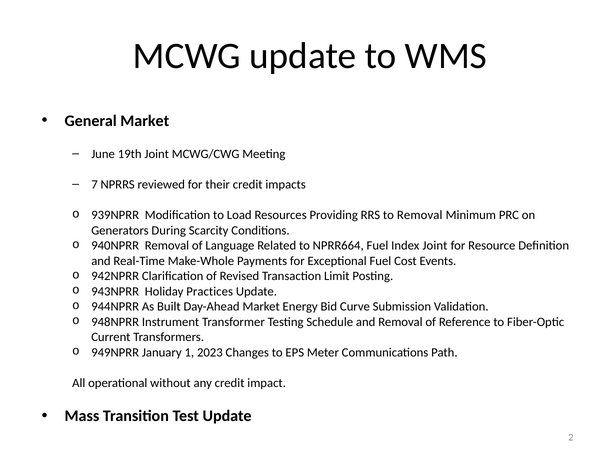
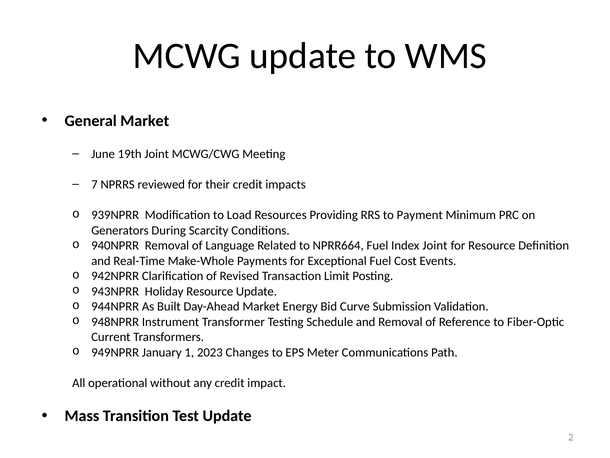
to Removal: Removal -> Payment
Holiday Practices: Practices -> Resource
